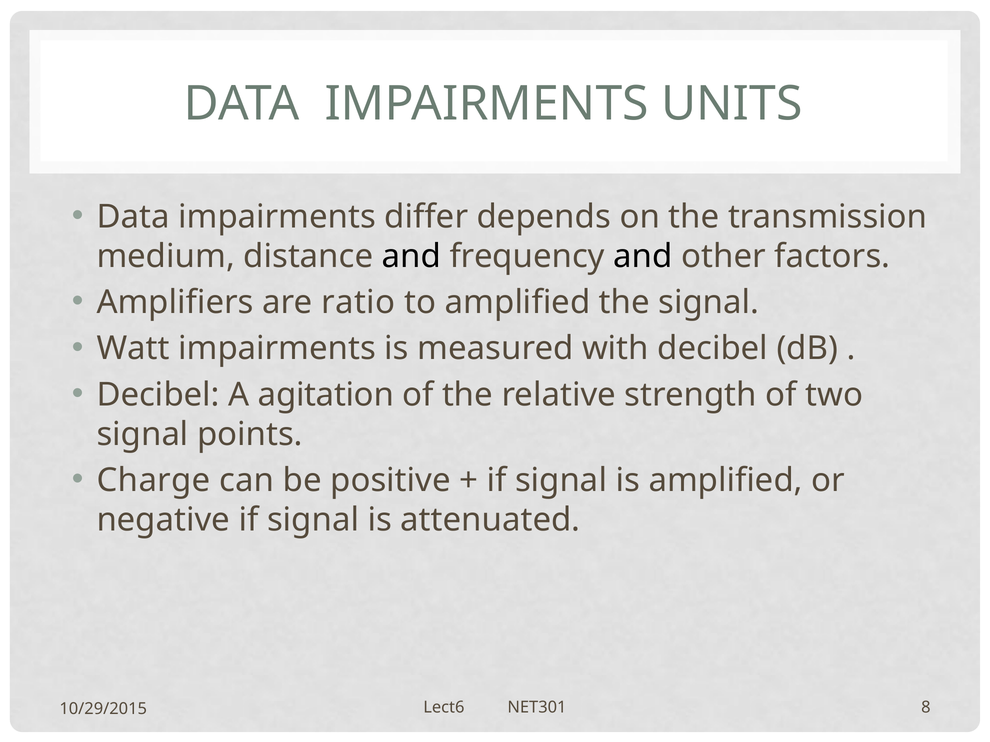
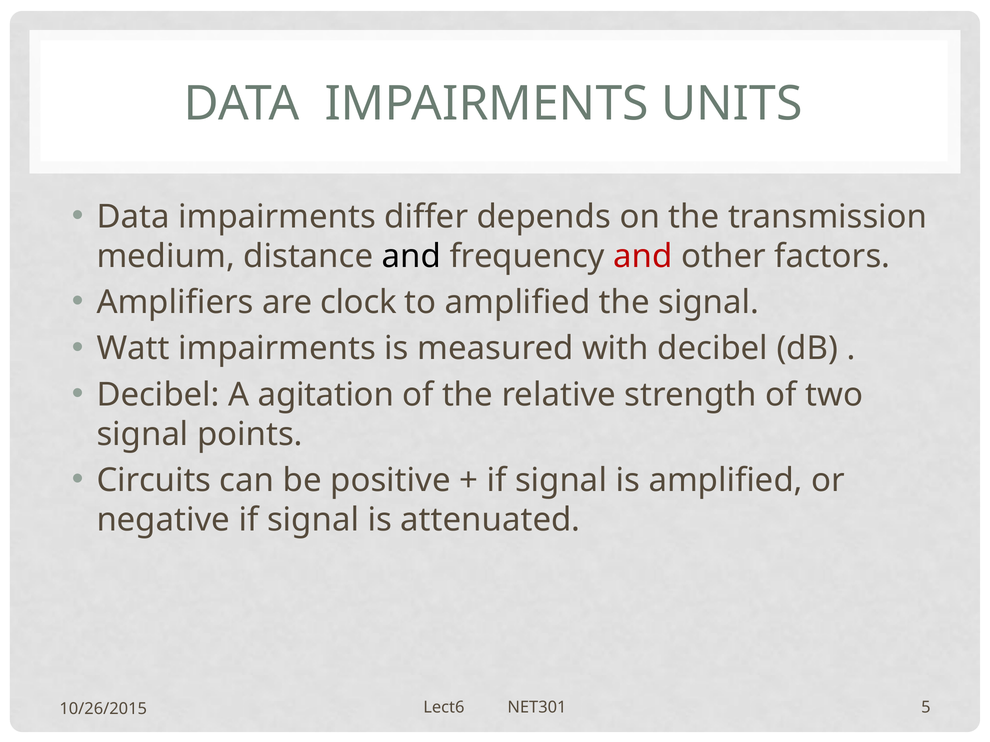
and at (643, 256) colour: black -> red
ratio: ratio -> clock
Charge: Charge -> Circuits
8: 8 -> 5
10/29/2015: 10/29/2015 -> 10/26/2015
